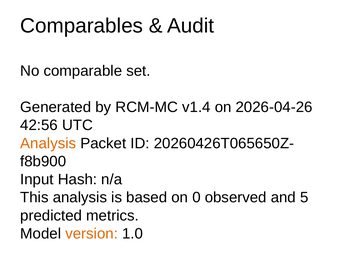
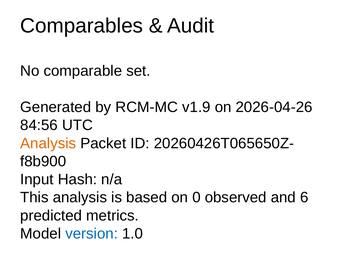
v1.4: v1.4 -> v1.9
42:56: 42:56 -> 84:56
5: 5 -> 6
version colour: orange -> blue
